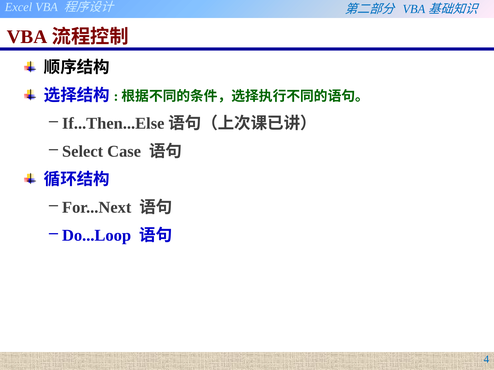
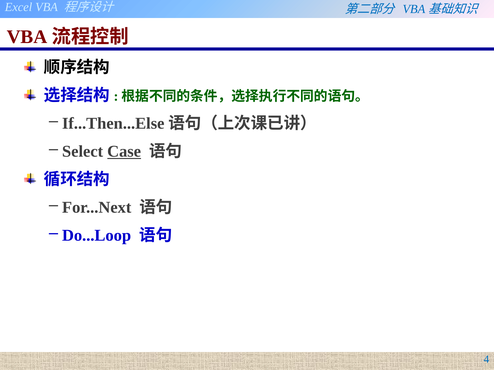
Case underline: none -> present
